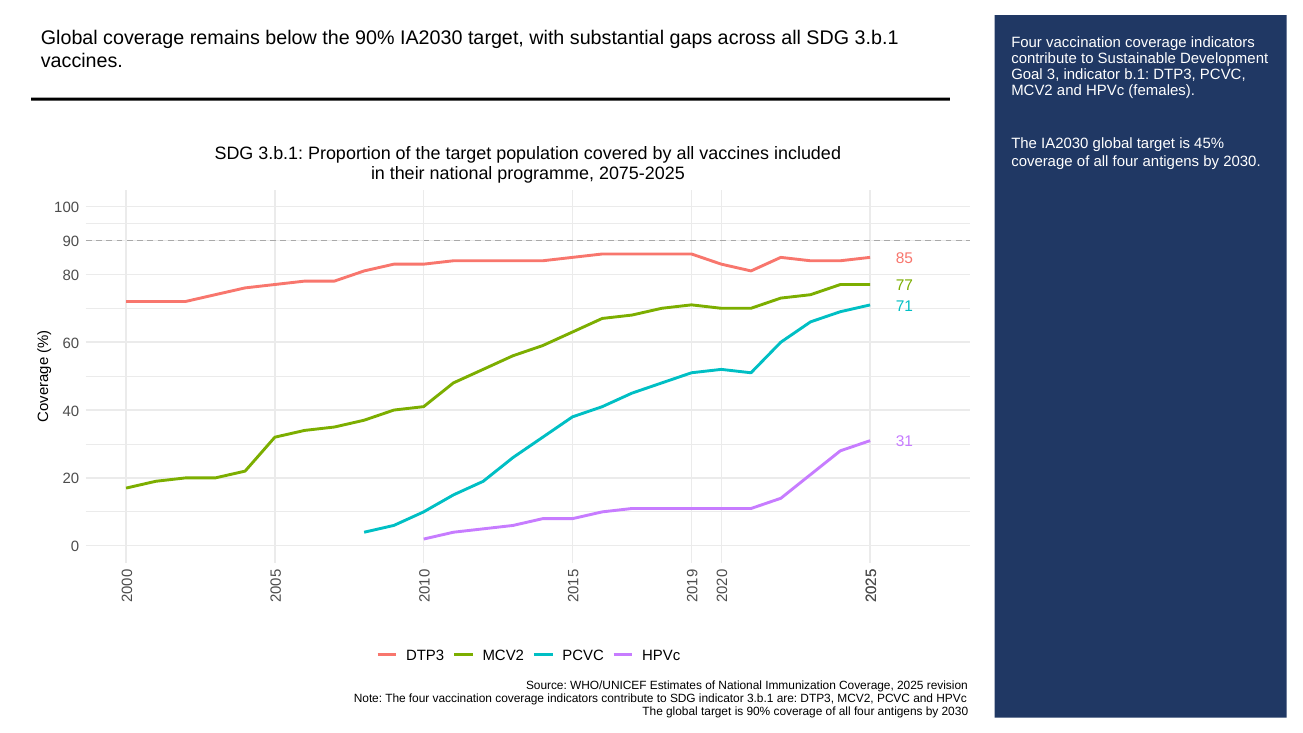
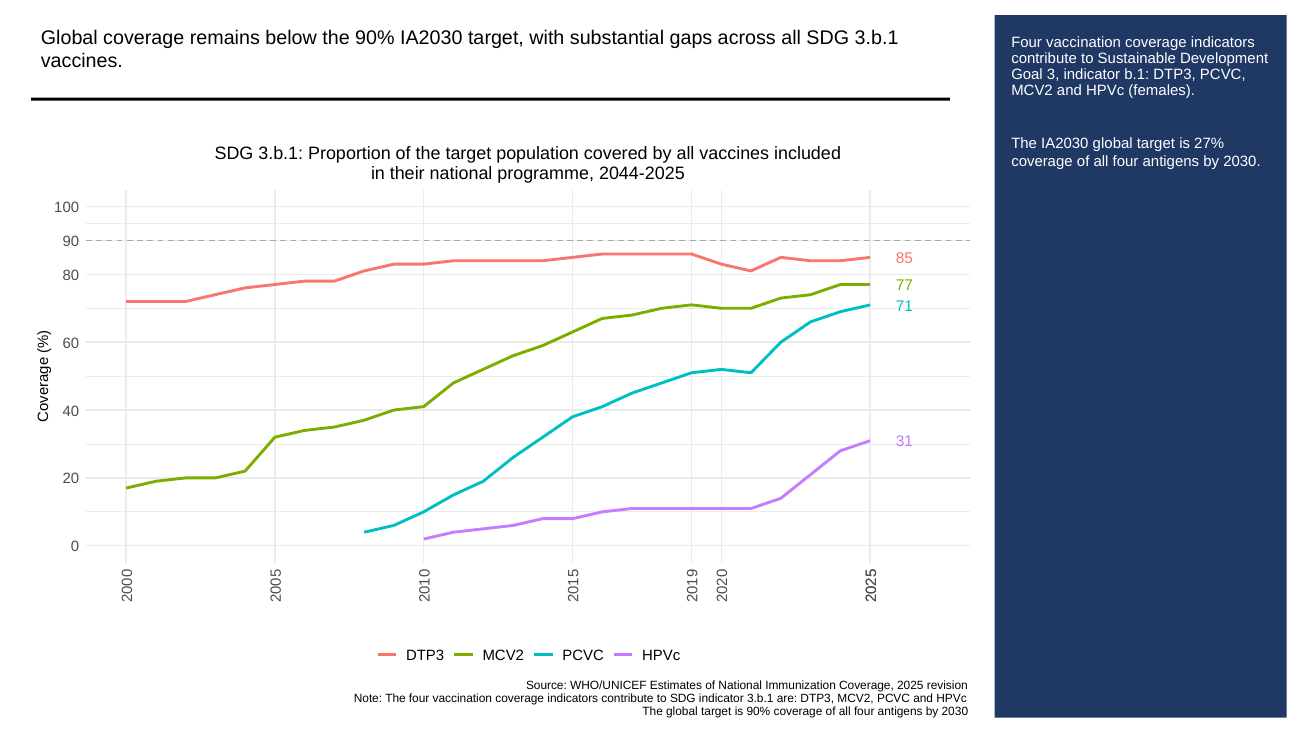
45%: 45% -> 27%
2075-2025: 2075-2025 -> 2044-2025
